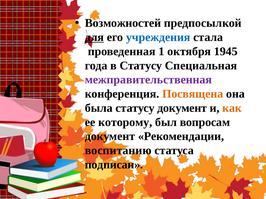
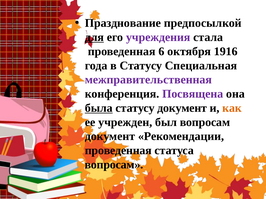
Возможностей: Возможностей -> Празднование
учреждения colour: blue -> purple
1: 1 -> 6
1945: 1945 -> 1916
Посвящена colour: orange -> purple
была underline: none -> present
которому: которому -> учрежден
воспитанию at (118, 151): воспитанию -> проведенная
подписан at (114, 165): подписан -> вопросам
